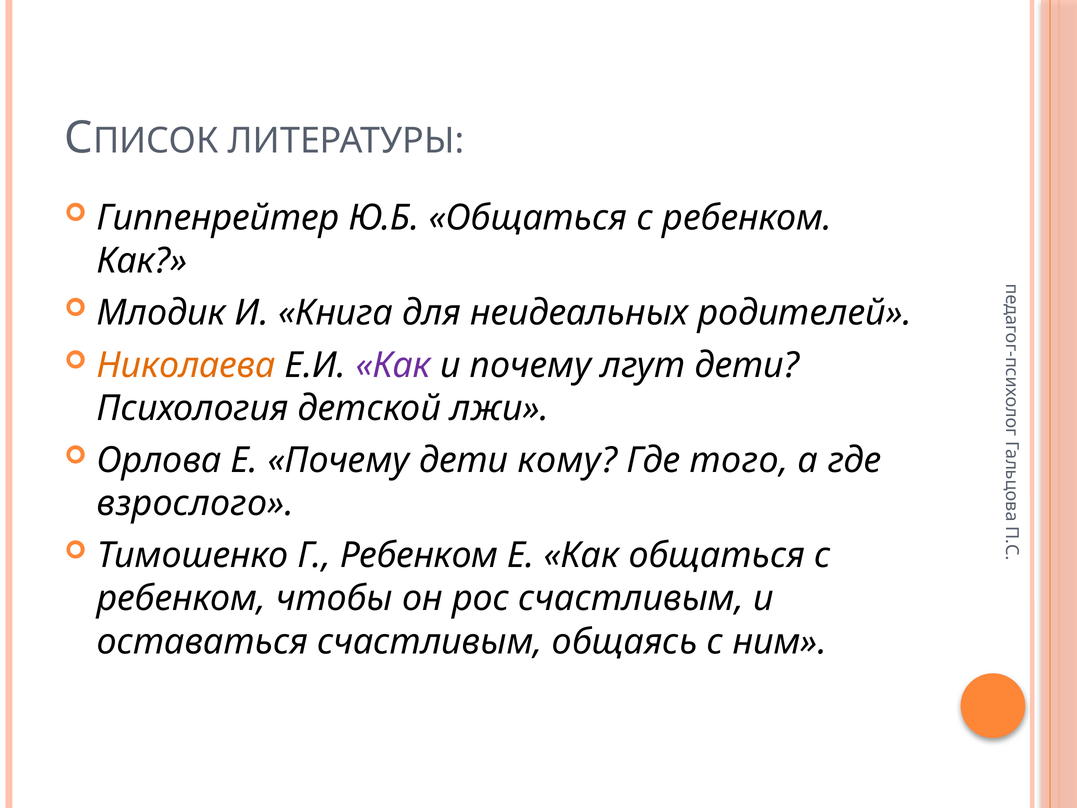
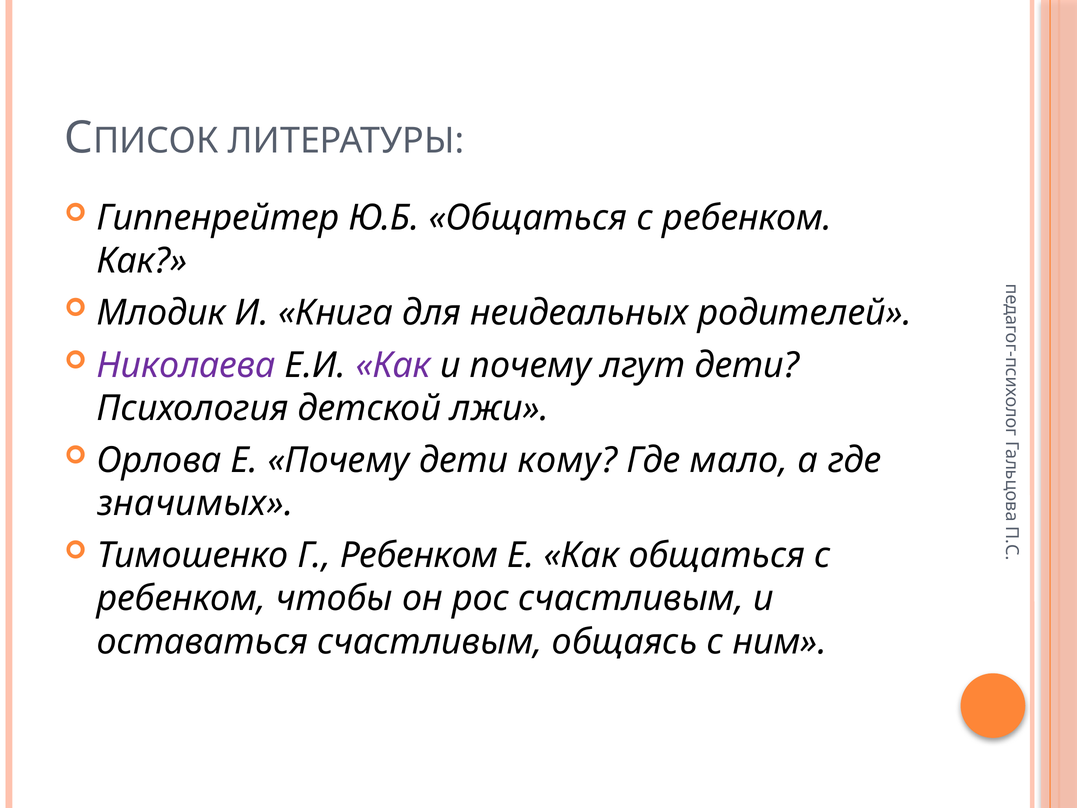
Николаева colour: orange -> purple
того: того -> мало
взрослого: взрослого -> значимых
